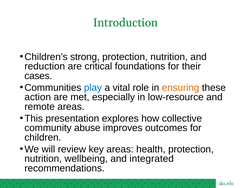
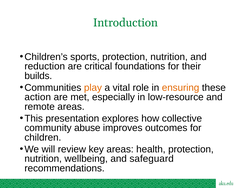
strong: strong -> sports
cases: cases -> builds
play colour: blue -> orange
integrated: integrated -> safeguard
